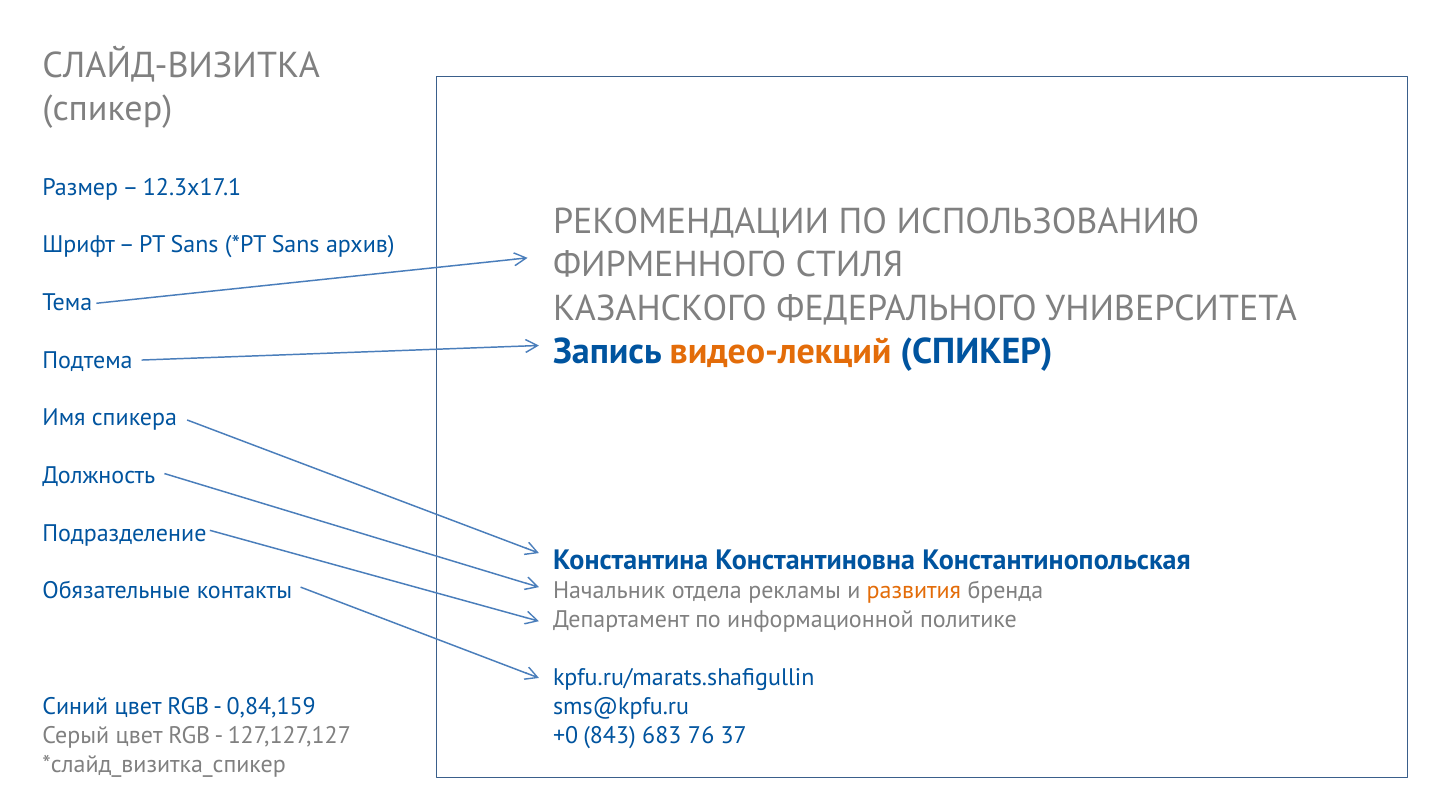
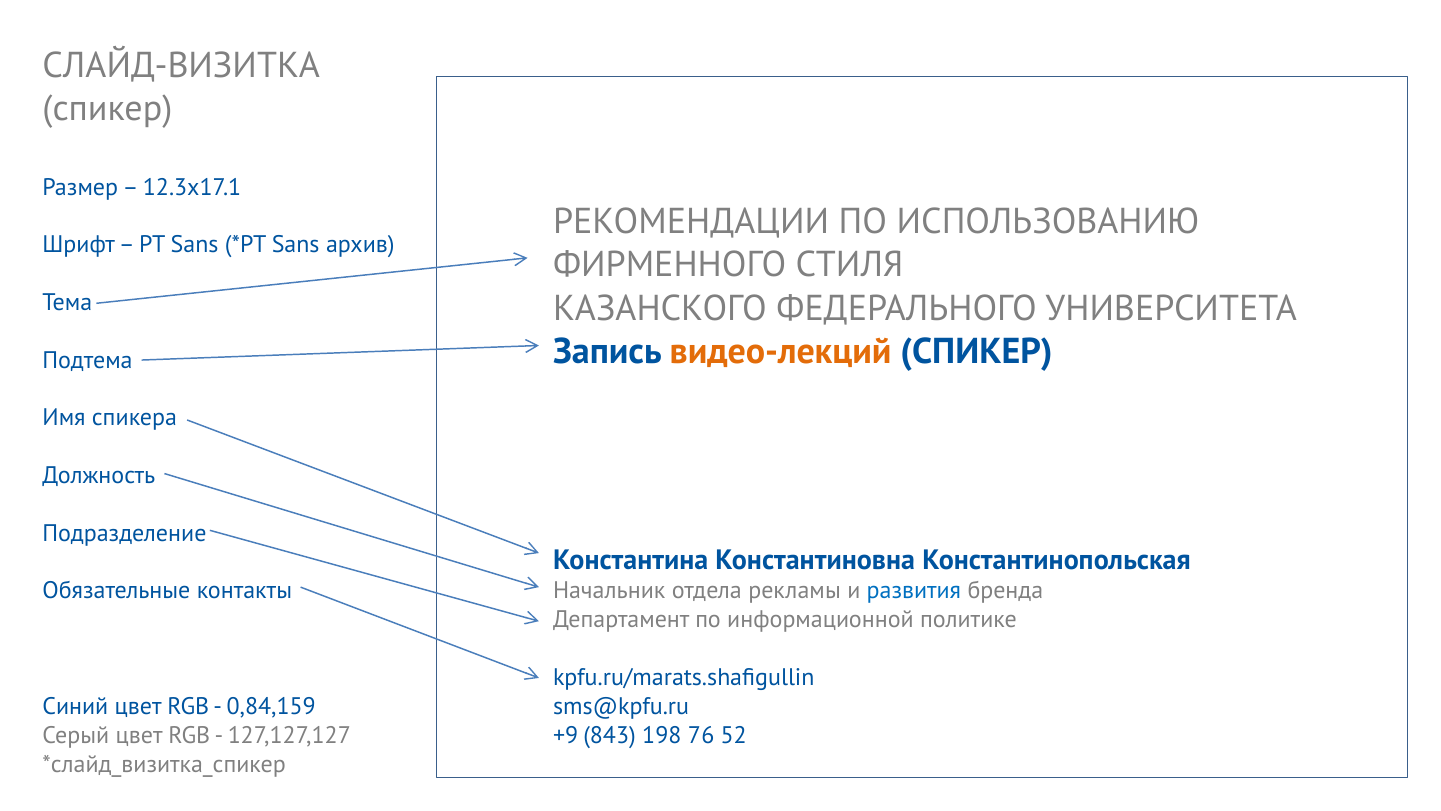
развития colour: orange -> blue
+0: +0 -> +9
683: 683 -> 198
37: 37 -> 52
